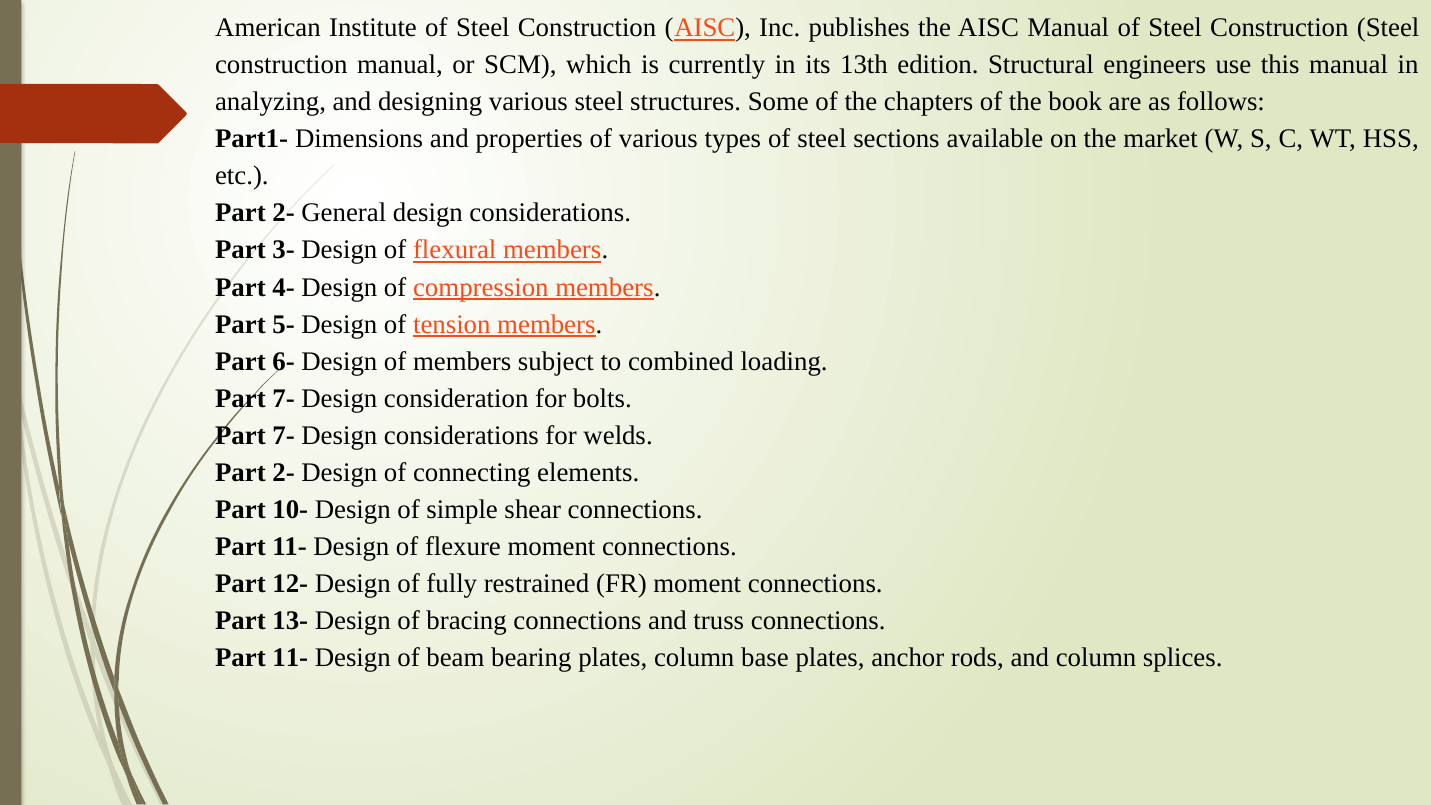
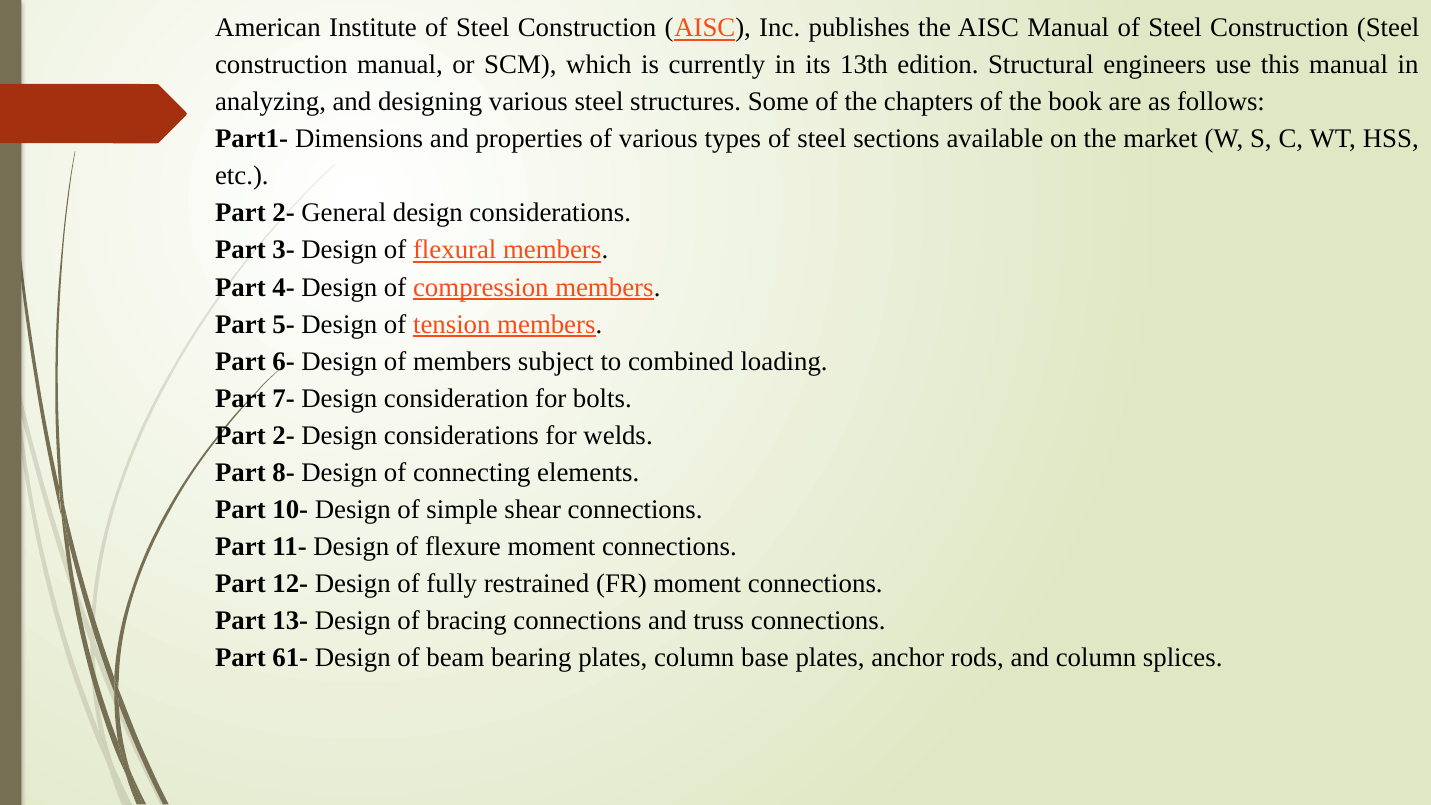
7- at (284, 435): 7- -> 2-
2- at (284, 472): 2- -> 8-
11- at (290, 657): 11- -> 61-
